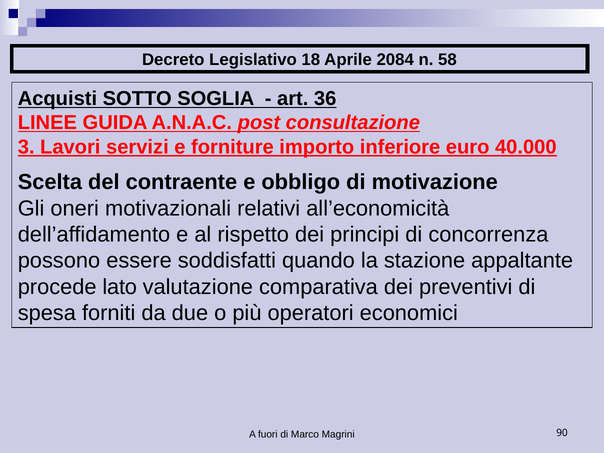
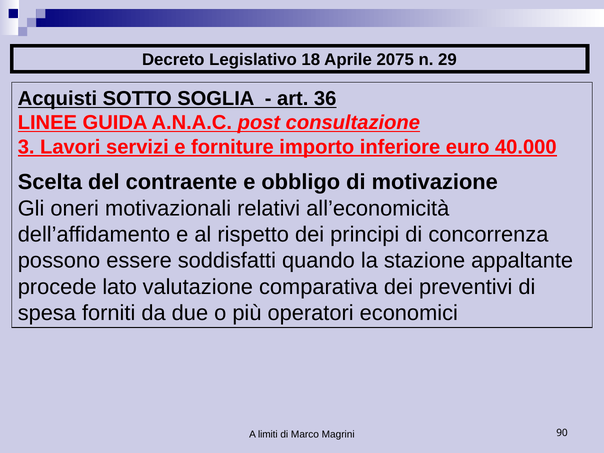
2084: 2084 -> 2075
58: 58 -> 29
fuori: fuori -> limiti
